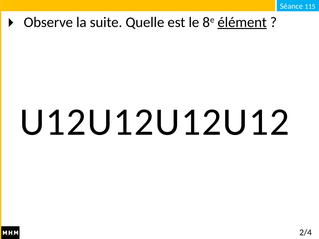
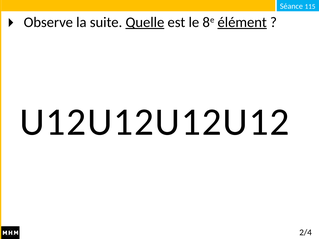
Quelle underline: none -> present
